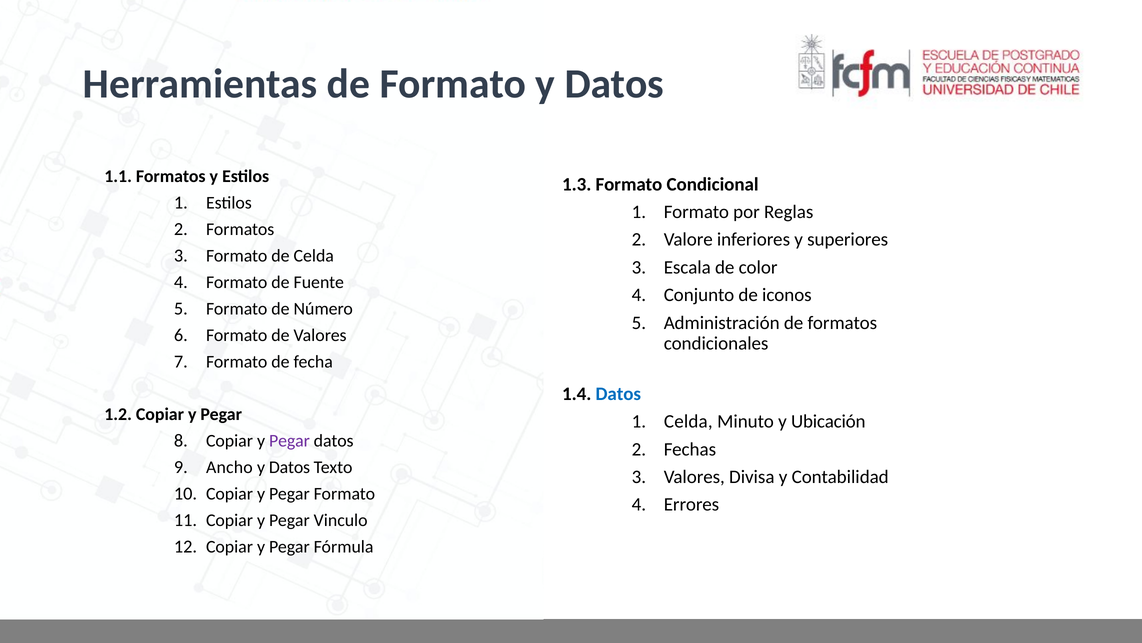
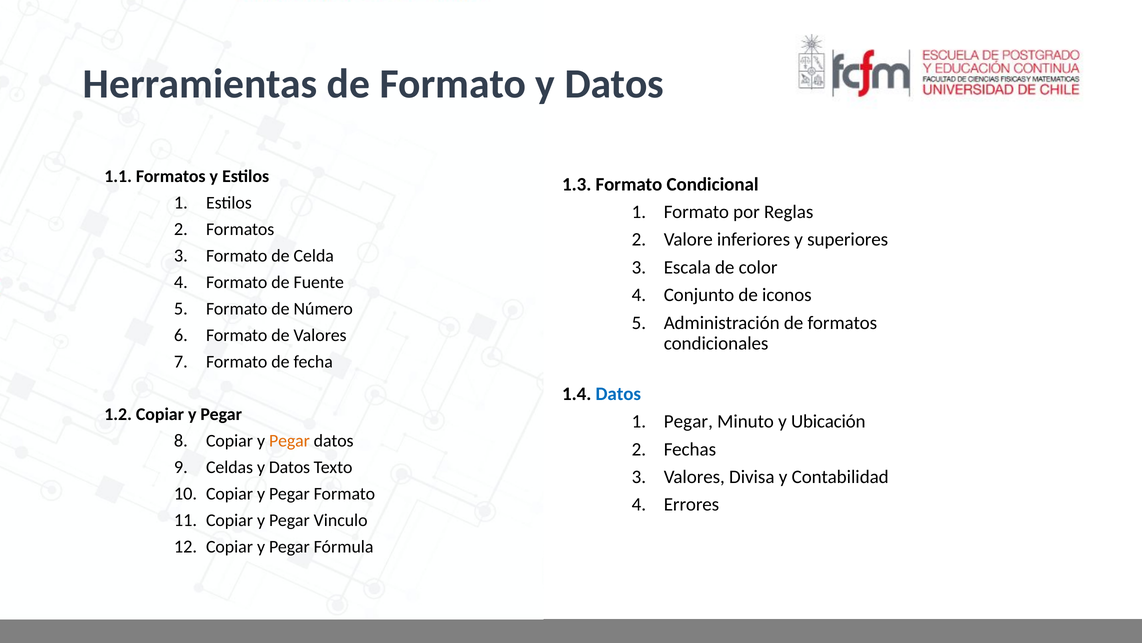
Celda at (688, 421): Celda -> Pegar
Pegar at (289, 441) colour: purple -> orange
Ancho: Ancho -> Celdas
